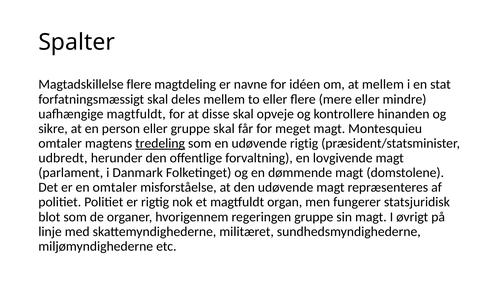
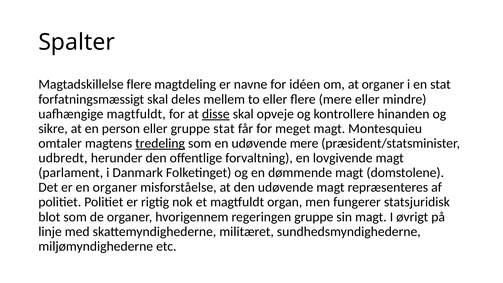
at mellem: mellem -> organer
disse underline: none -> present
gruppe skal: skal -> stat
udøvende rigtig: rigtig -> mere
en omtaler: omtaler -> organer
